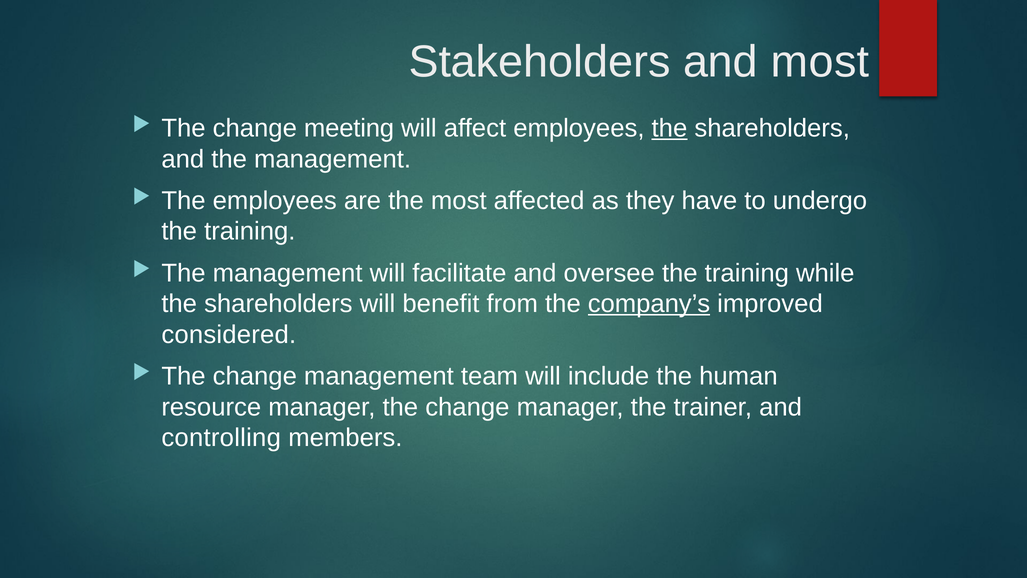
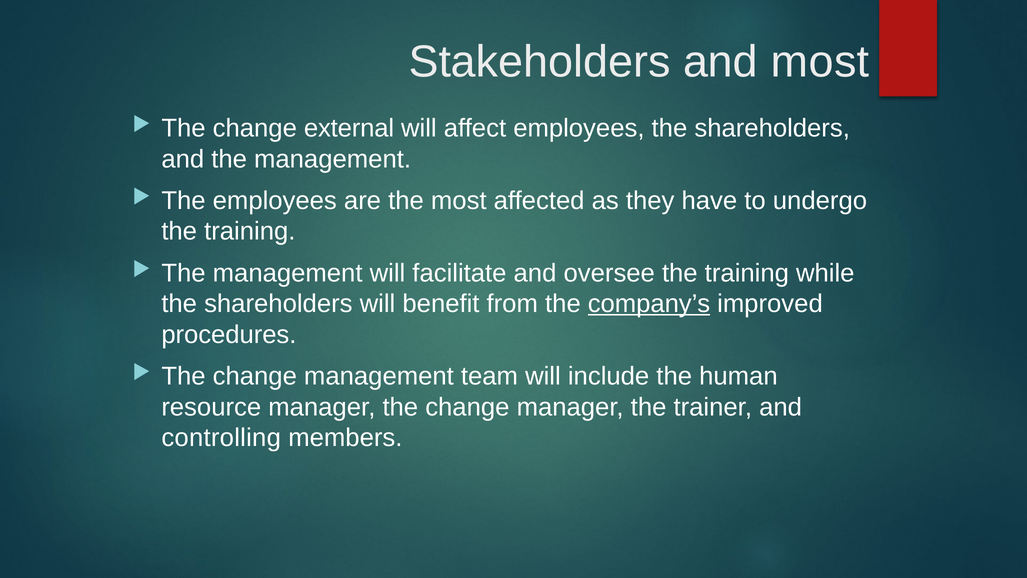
meeting: meeting -> external
the at (669, 128) underline: present -> none
considered: considered -> procedures
